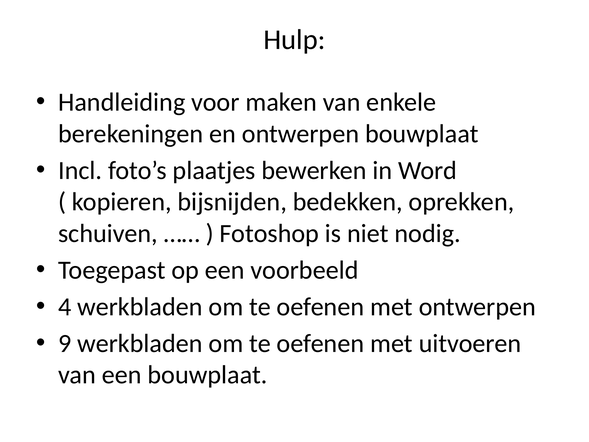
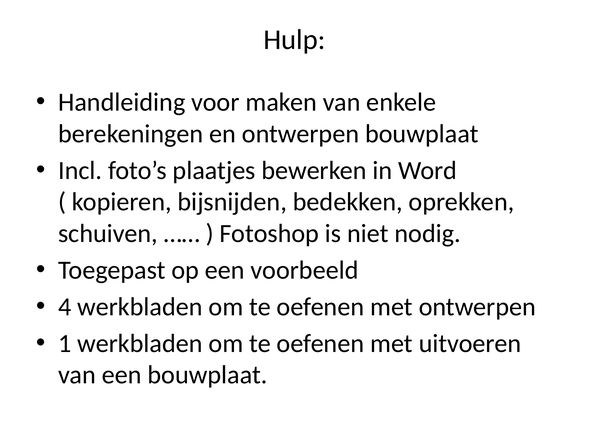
9: 9 -> 1
